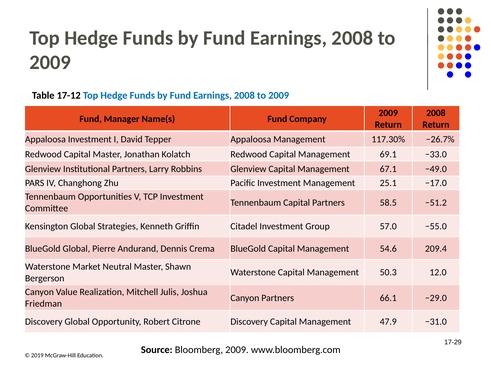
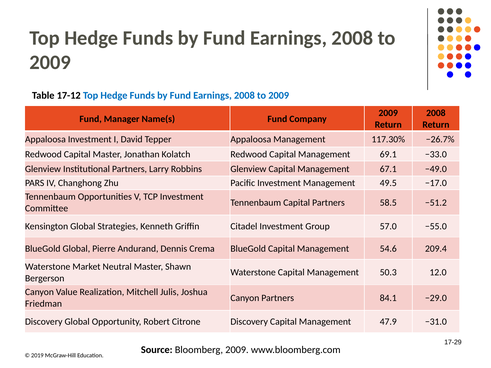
25.1: 25.1 -> 49.5
66.1: 66.1 -> 84.1
